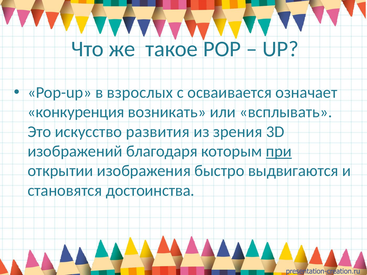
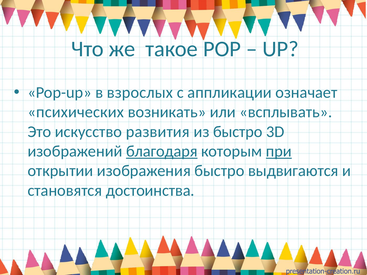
осваивается: осваивается -> аппликации
конкуренция: конкуренция -> психических
из зрения: зрения -> быстро
благодаря underline: none -> present
